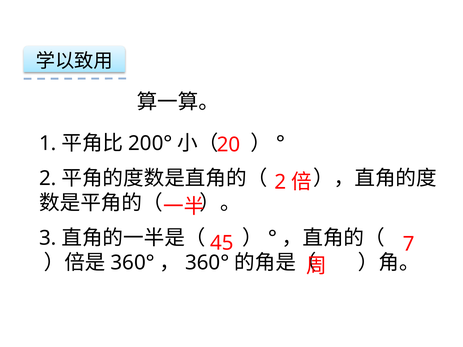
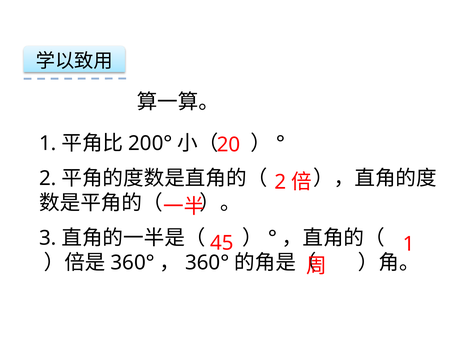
45 7: 7 -> 1
